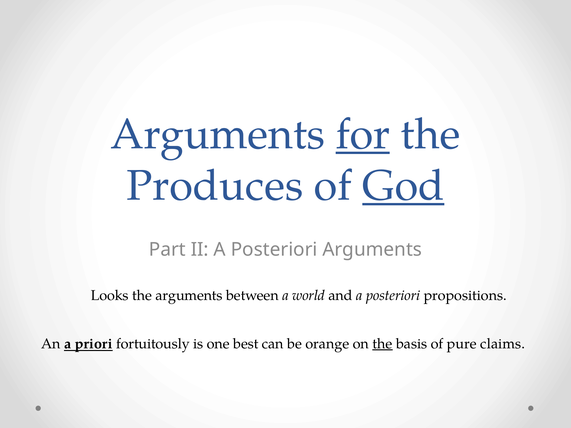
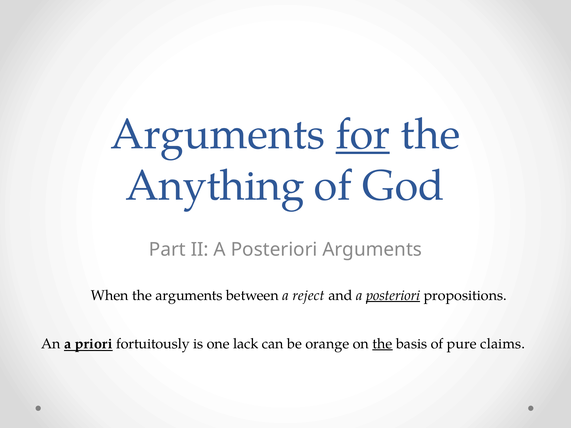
Produces: Produces -> Anything
God underline: present -> none
Looks: Looks -> When
world: world -> reject
posteriori at (393, 295) underline: none -> present
best: best -> lack
